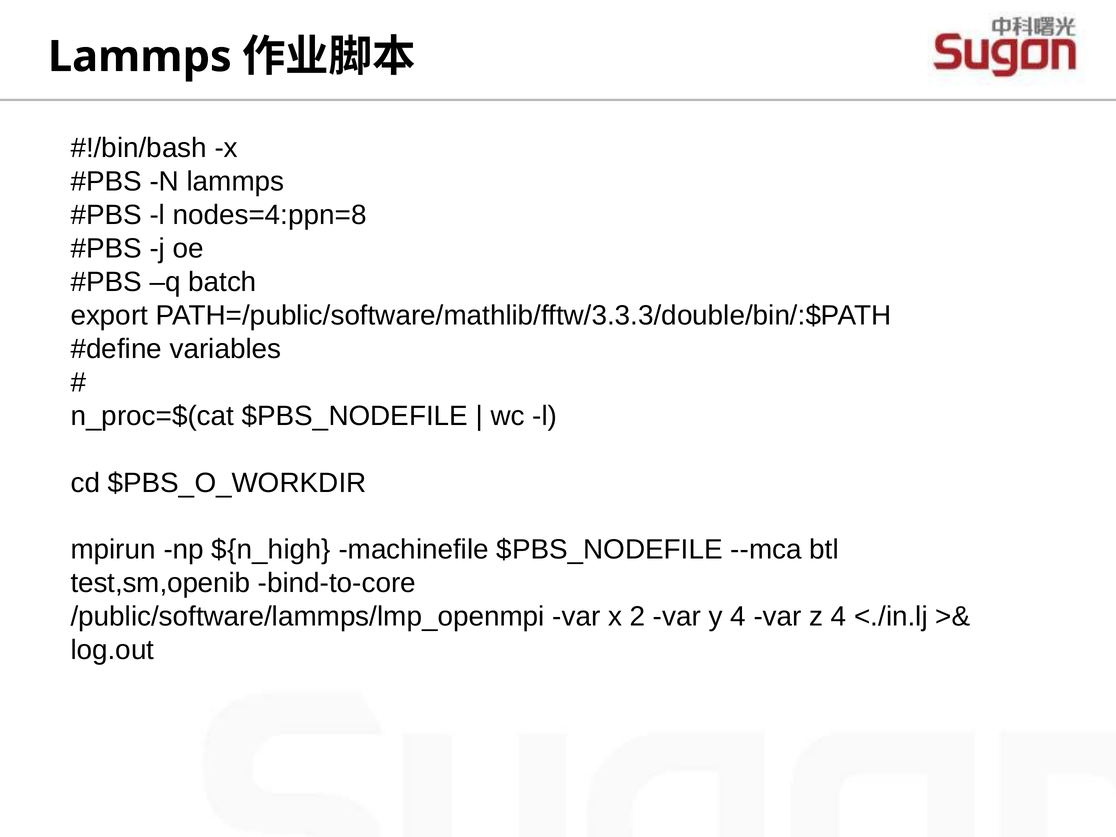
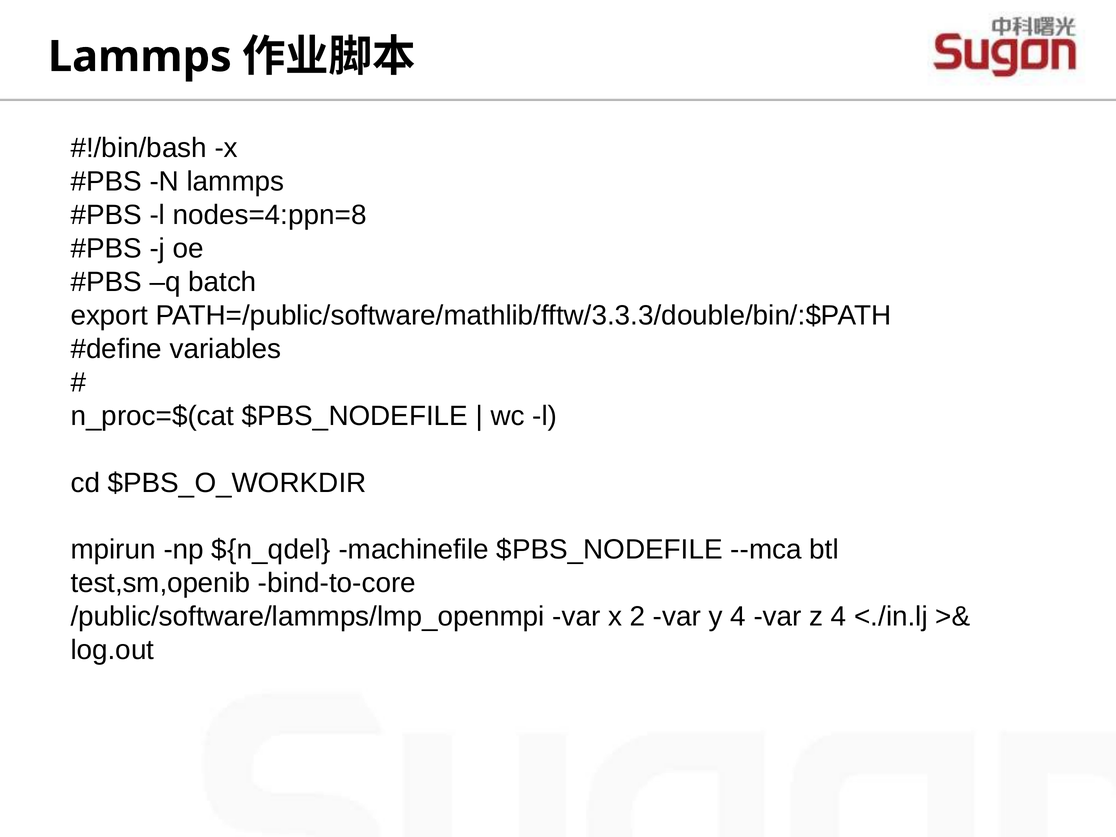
${n_high: ${n_high -> ${n_qdel
